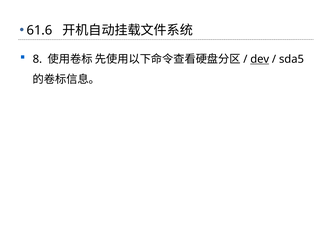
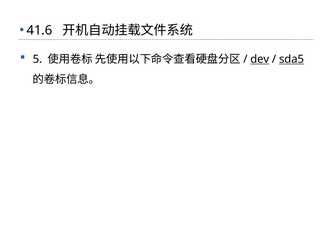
61.6: 61.6 -> 41.6
8: 8 -> 5
sda5 underline: none -> present
